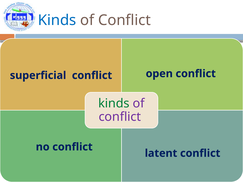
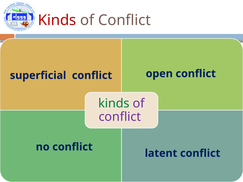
Kinds at (57, 20) colour: blue -> red
